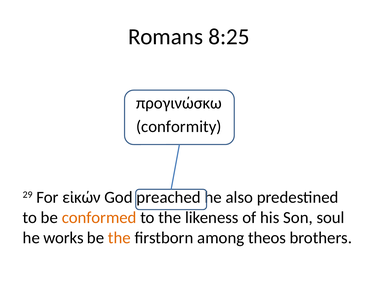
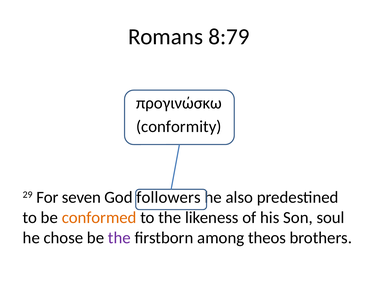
8:25: 8:25 -> 8:79
εἰκών: εἰκών -> seven
preached: preached -> followers
works: works -> chose
the at (119, 237) colour: orange -> purple
